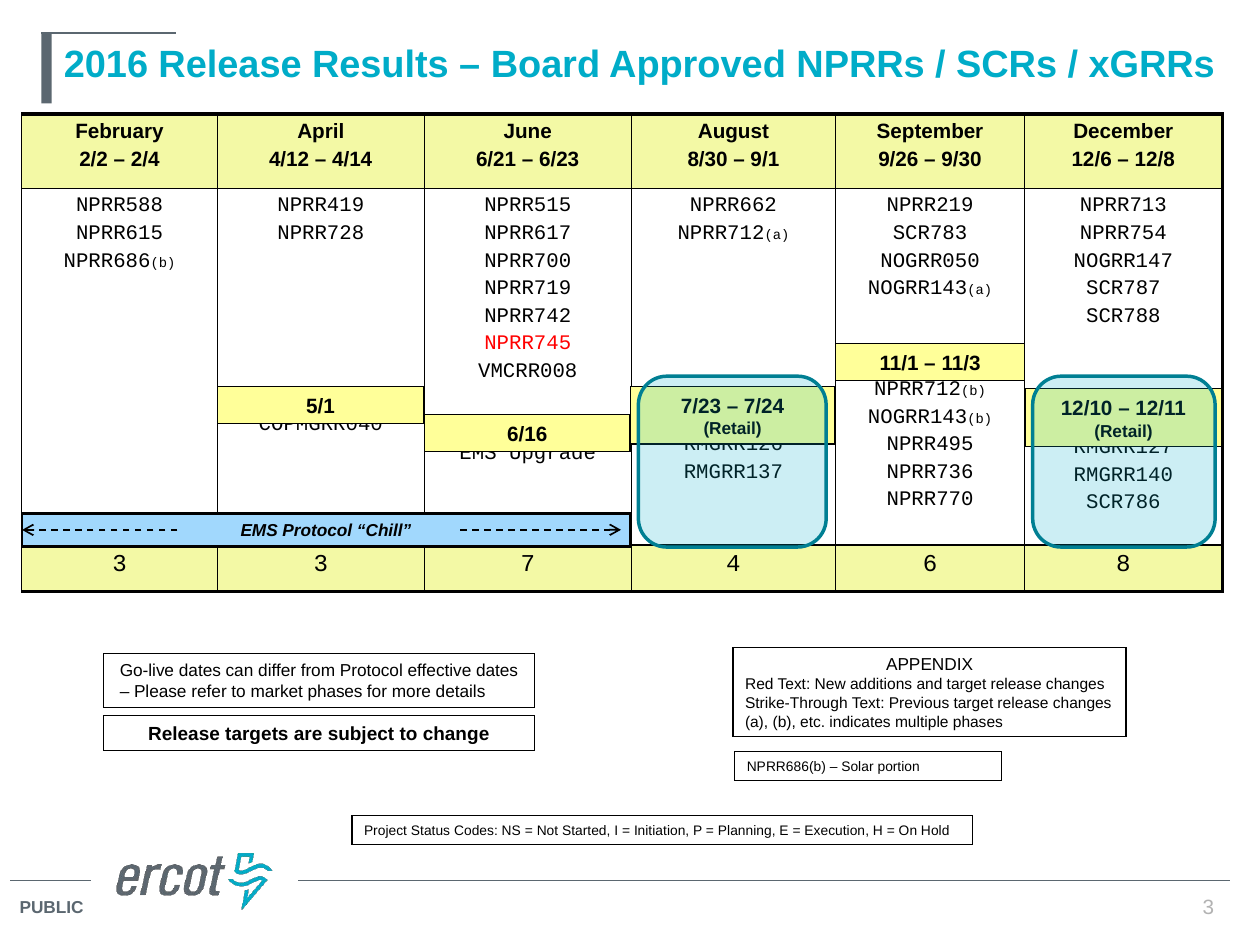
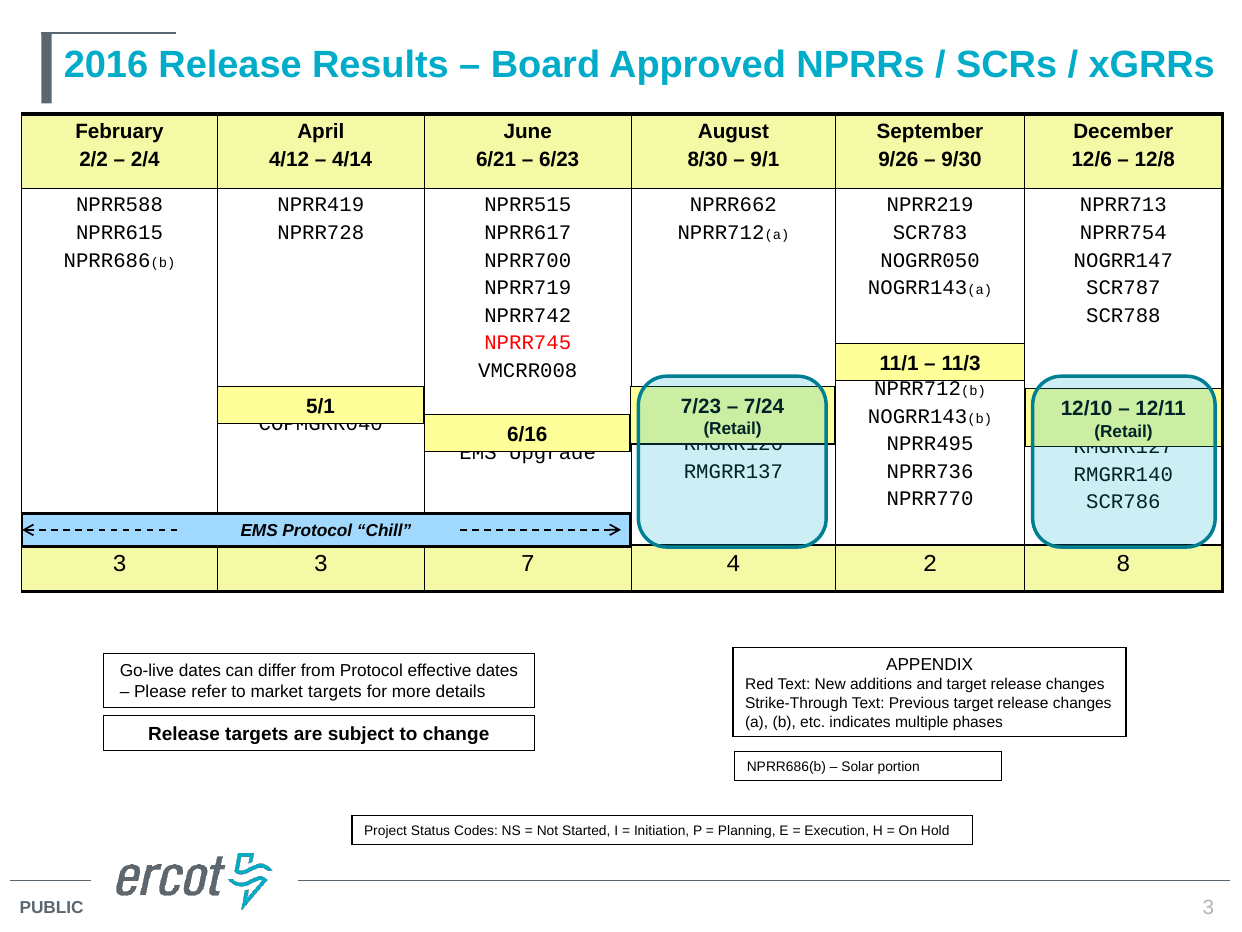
6: 6 -> 2
market phases: phases -> targets
